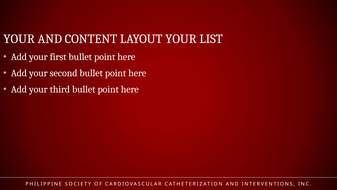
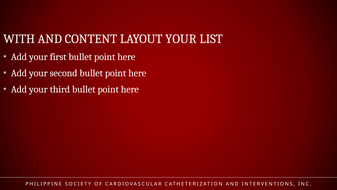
YOUR at (19, 39): YOUR -> WITH
